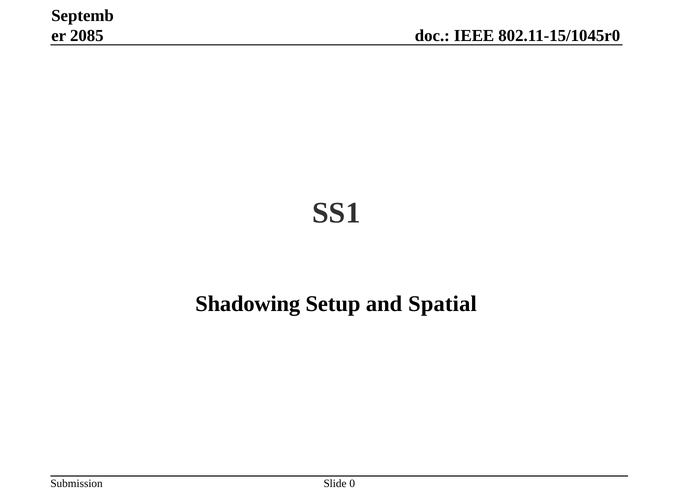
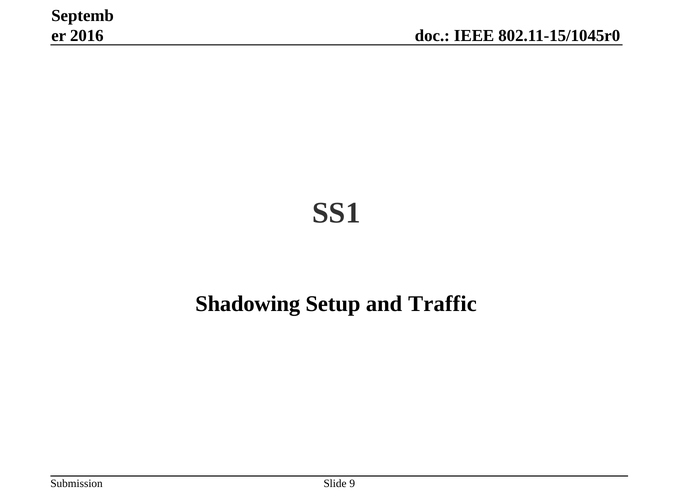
2085: 2085 -> 2016
Spatial: Spatial -> Traffic
0: 0 -> 9
